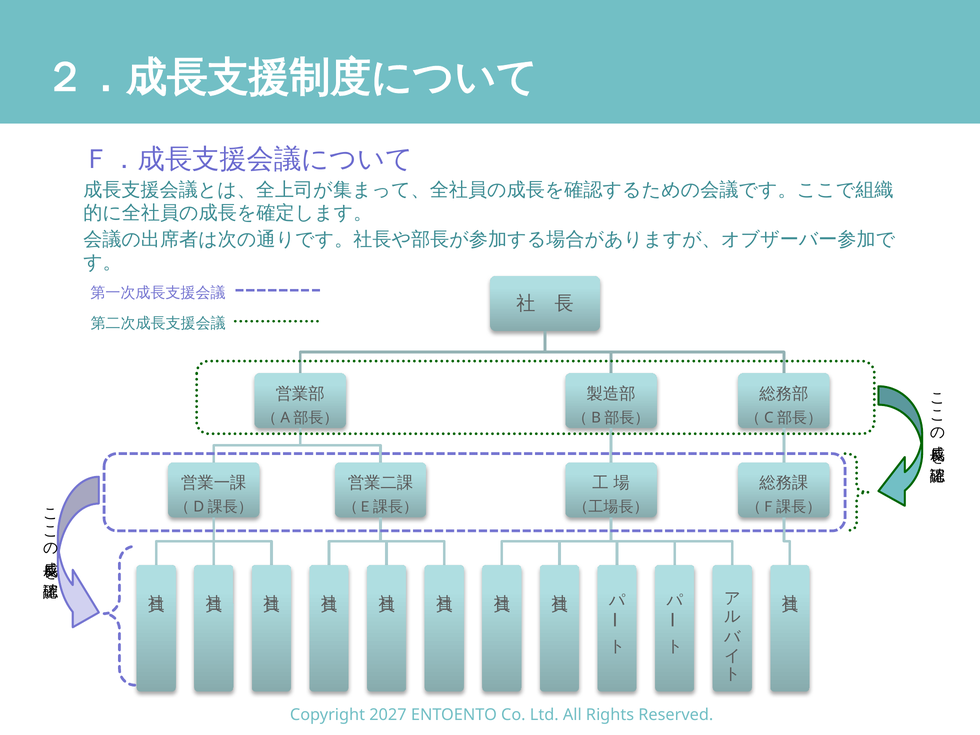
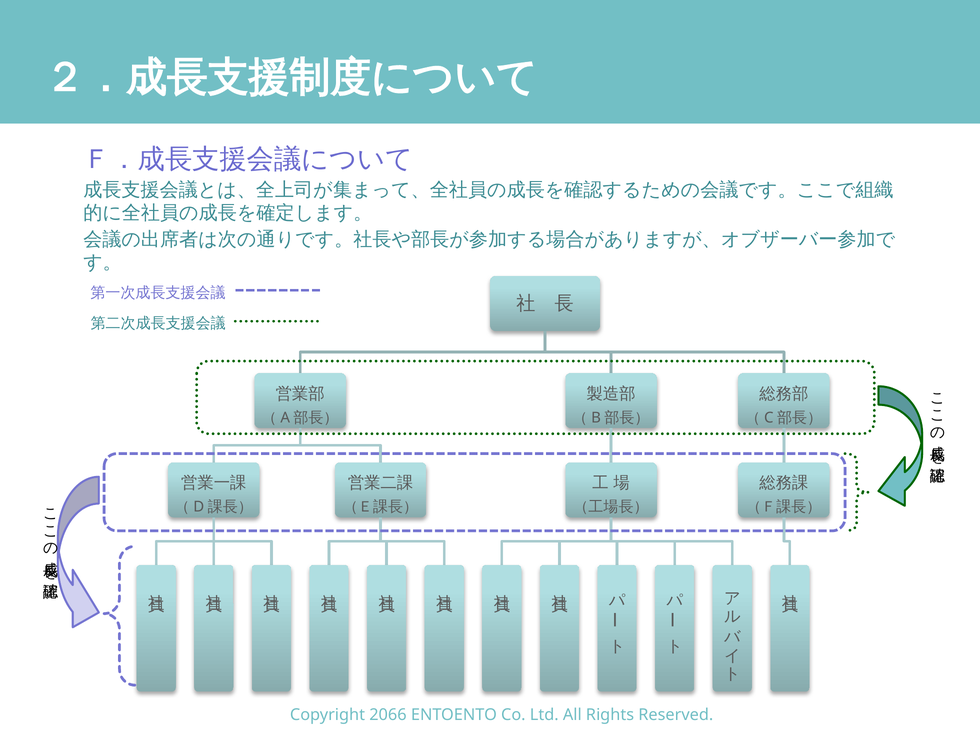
2027: 2027 -> 2066
